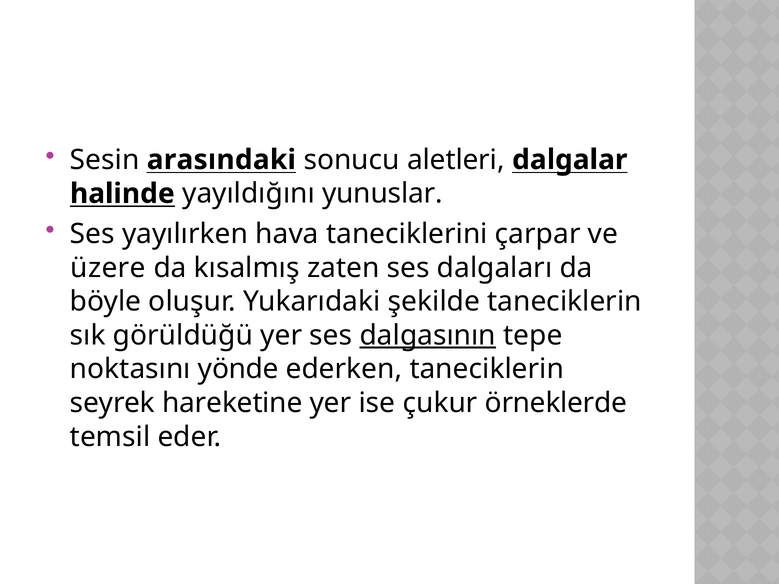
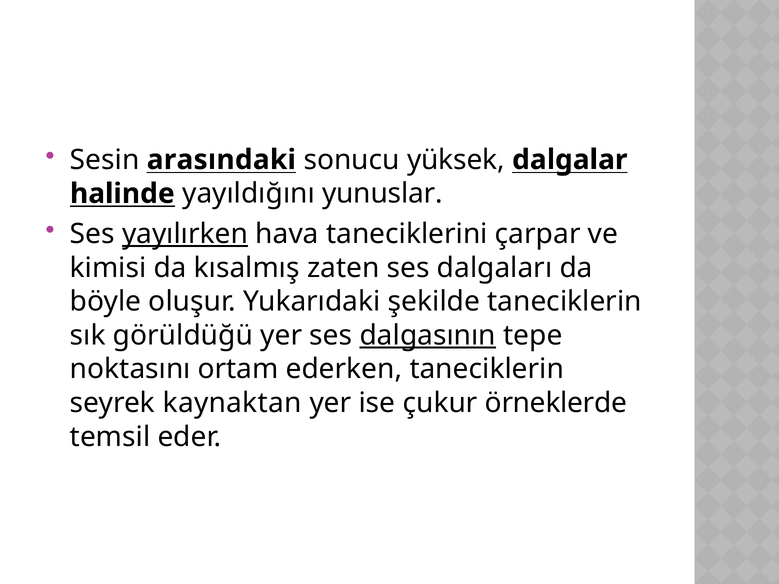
aletleri: aletleri -> yüksek
yayılırken underline: none -> present
üzere: üzere -> kimisi
yönde: yönde -> ortam
hareketine: hareketine -> kaynaktan
